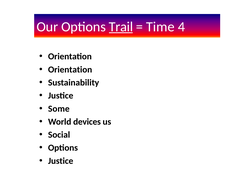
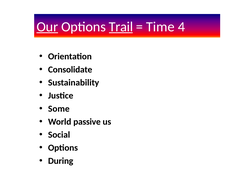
Our underline: none -> present
Orientation at (70, 70): Orientation -> Consolidate
devices: devices -> passive
Justice at (61, 161): Justice -> During
